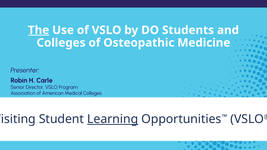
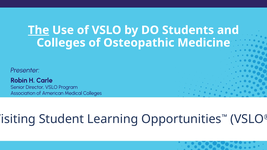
Learning underline: present -> none
